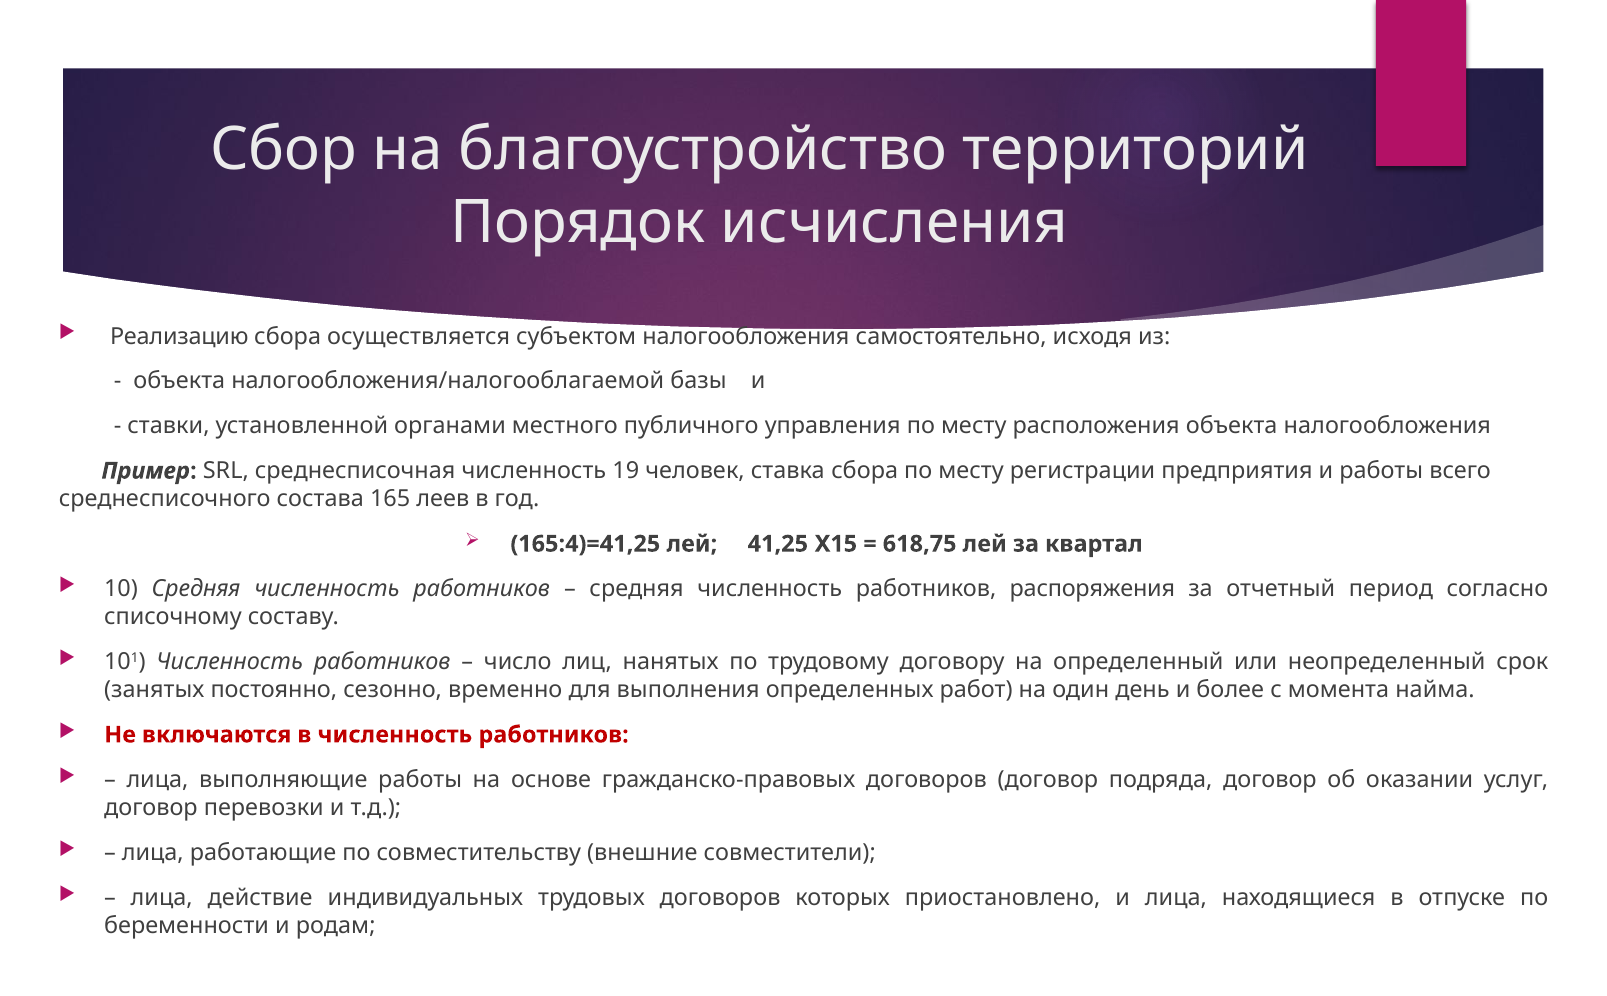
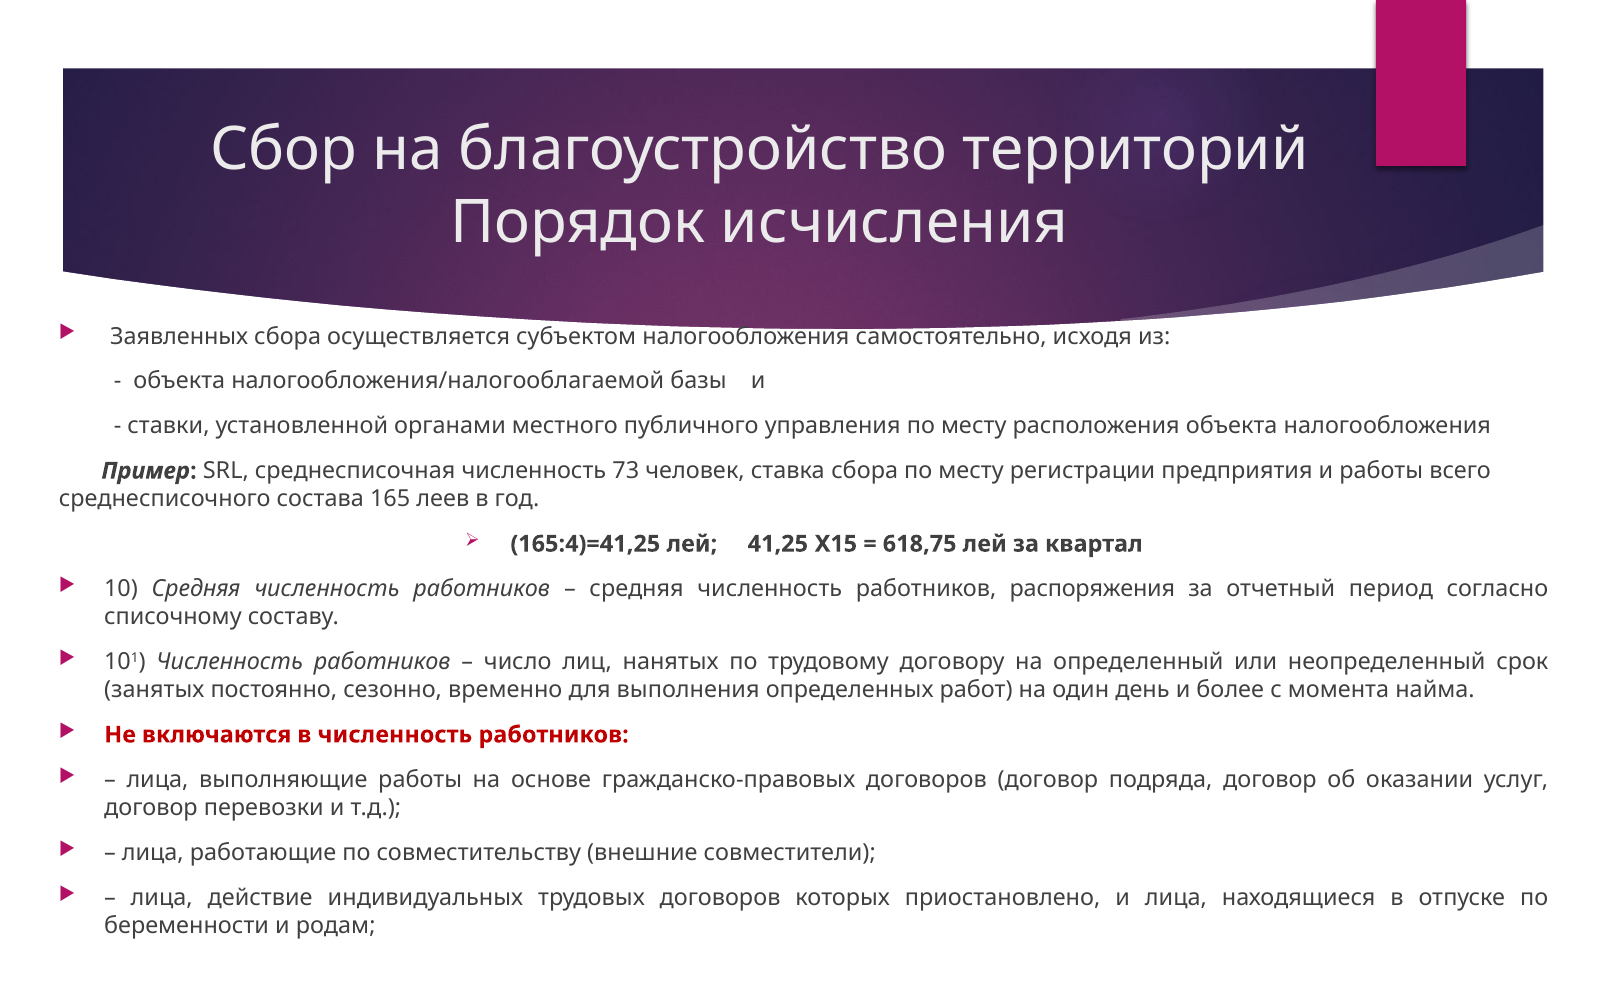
Реализацию: Реализацию -> Заявленных
19: 19 -> 73
